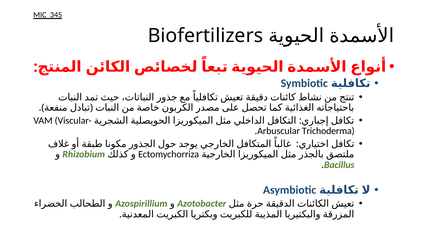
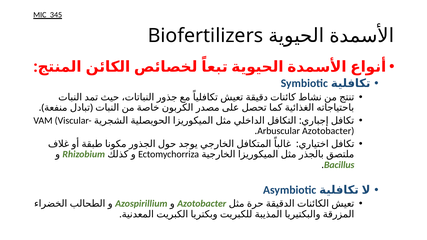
Trichoderma at (328, 131): Trichoderma -> Azotobacter
